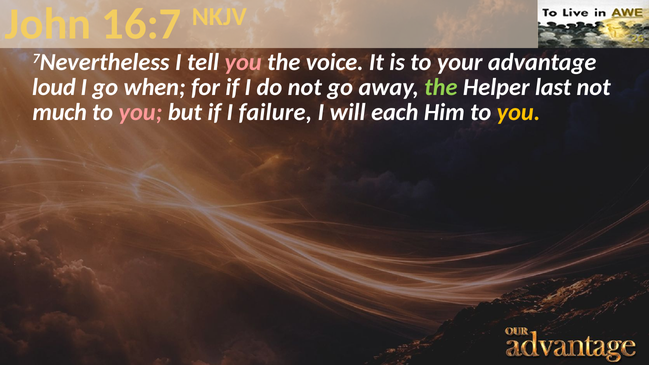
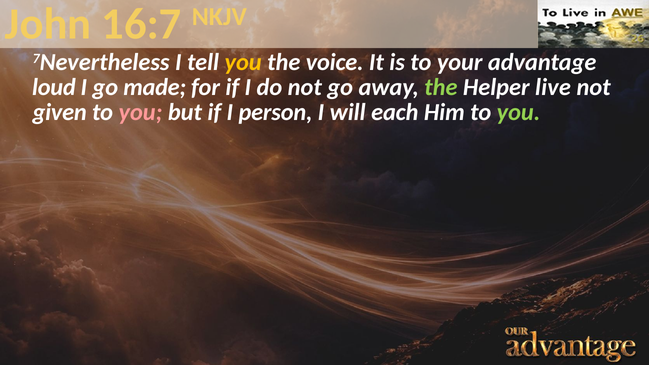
you at (243, 62) colour: pink -> yellow
when: when -> made
last: last -> live
much: much -> given
failure: failure -> person
you at (519, 112) colour: yellow -> light green
